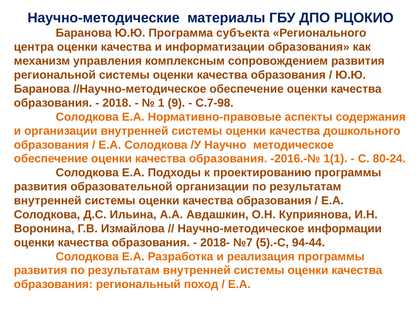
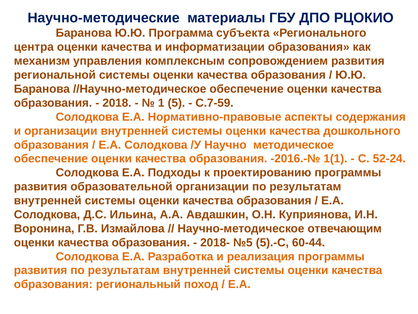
9: 9 -> 5
С.7-98: С.7-98 -> С.7-59
80-24: 80-24 -> 52-24
информации: информации -> отвечающим
№7: №7 -> №5
94-44: 94-44 -> 60-44
